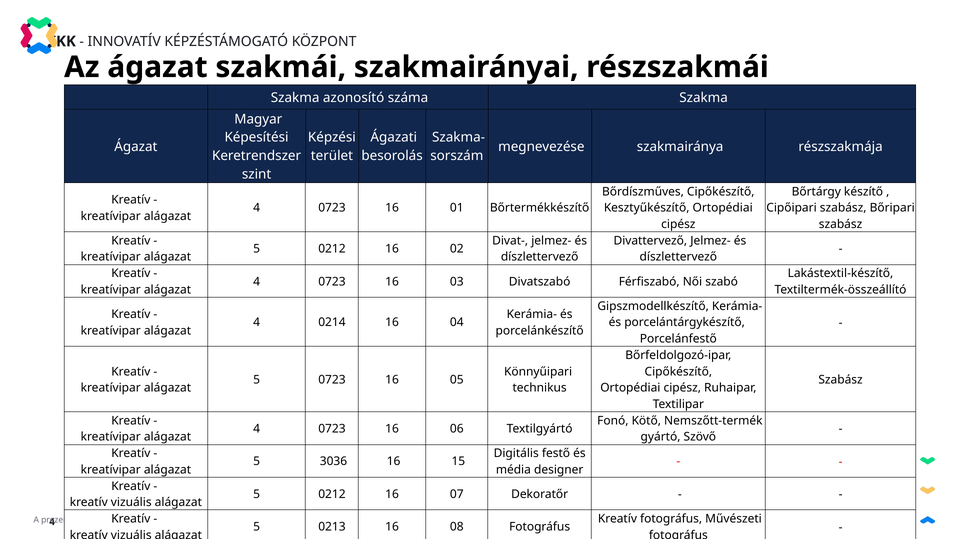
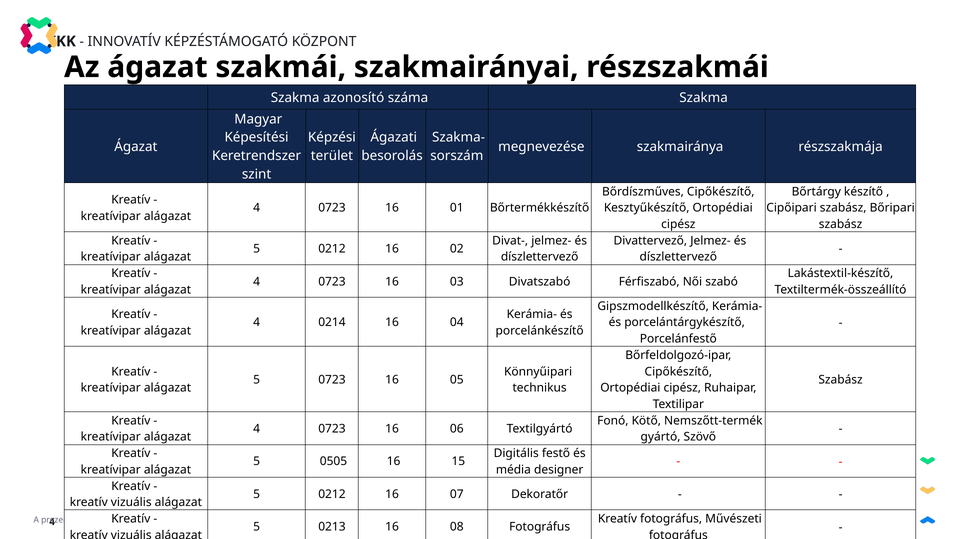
3036: 3036 -> 0505
